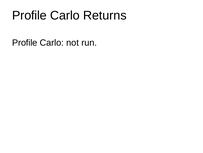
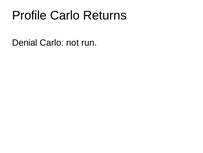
Profile at (25, 43): Profile -> Denial
